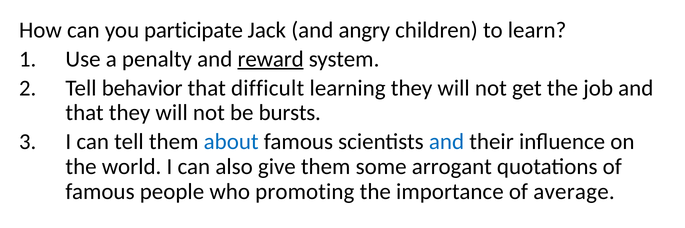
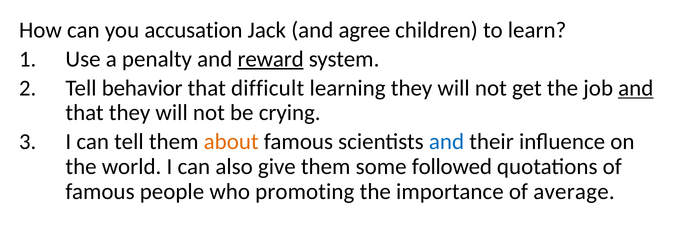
participate: participate -> accusation
angry: angry -> agree
and at (636, 88) underline: none -> present
bursts: bursts -> crying
about colour: blue -> orange
arrogant: arrogant -> followed
